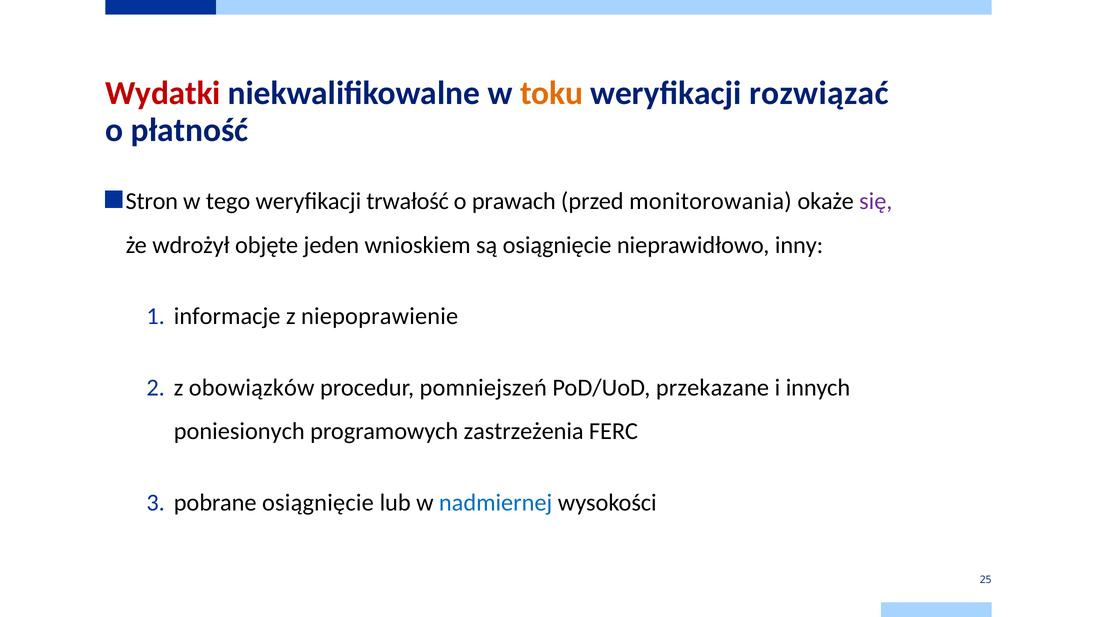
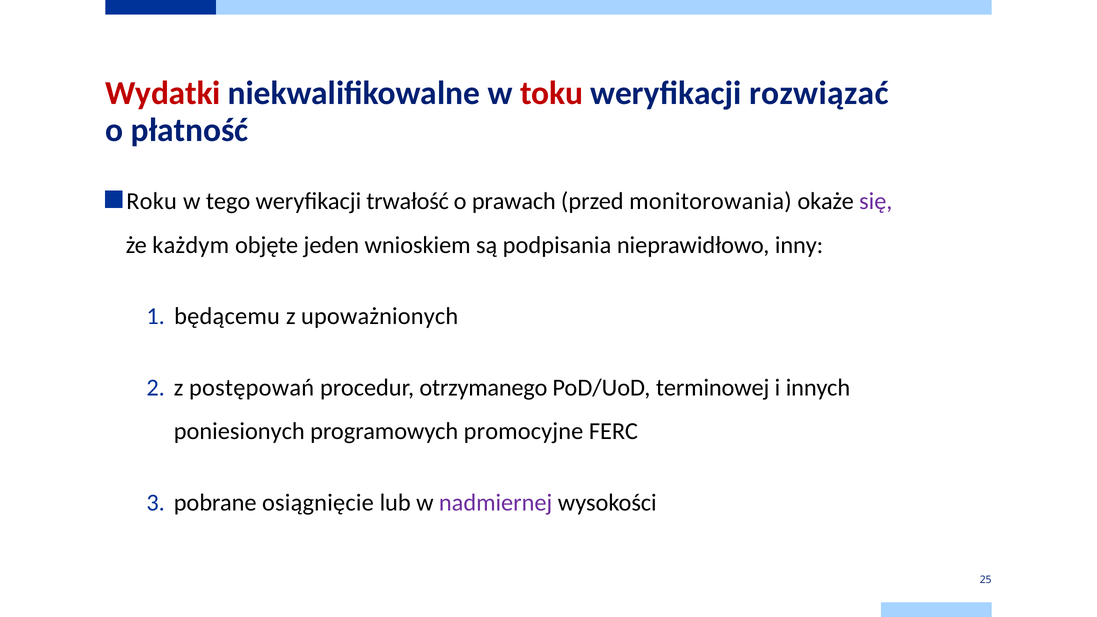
toku colour: orange -> red
Stron: Stron -> Roku
wdrożył: wdrożył -> każdym
są osiągnięcie: osiągnięcie -> podpisania
informacje: informacje -> będącemu
niepoprawienie: niepoprawienie -> upoważnionych
obowiązków: obowiązków -> postępowań
pomniejszeń: pomniejszeń -> otrzymanego
przekazane: przekazane -> terminowej
zastrzeżenia: zastrzeżenia -> promocyjne
nadmiernej colour: blue -> purple
